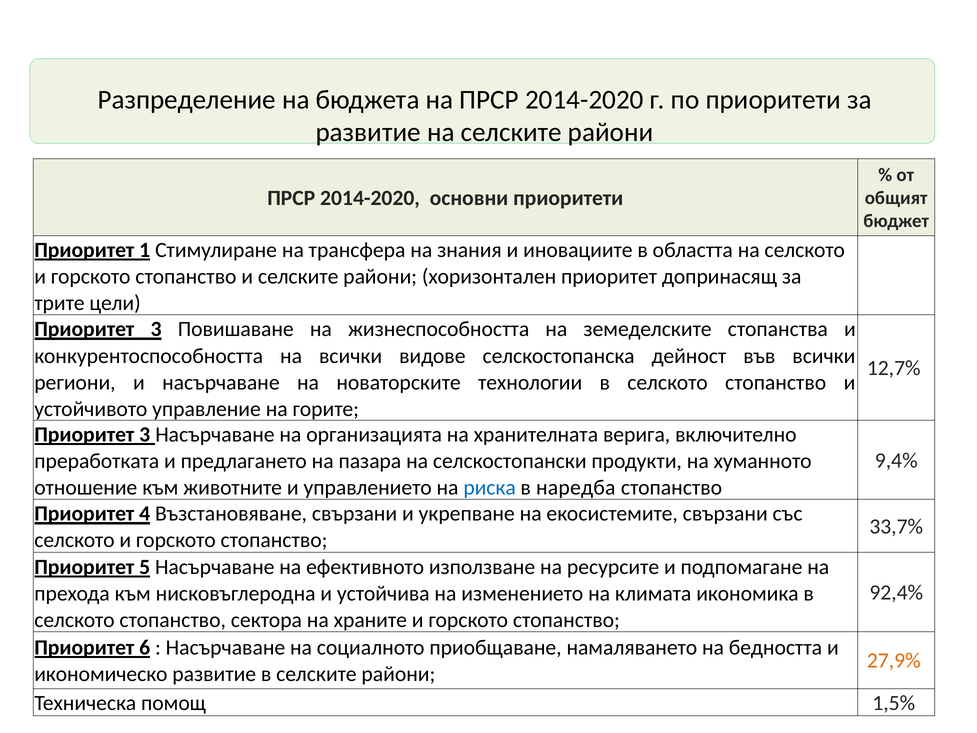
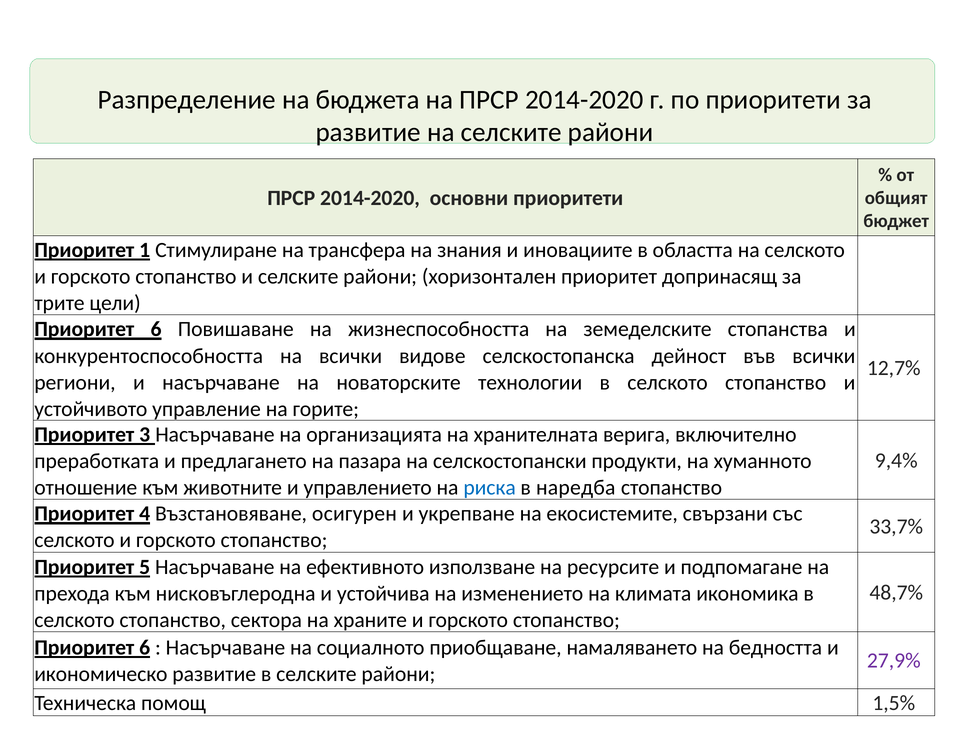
3 at (156, 329): 3 -> 6
Възстановяване свързани: свързани -> осигурен
92,4%: 92,4% -> 48,7%
27,9% colour: orange -> purple
